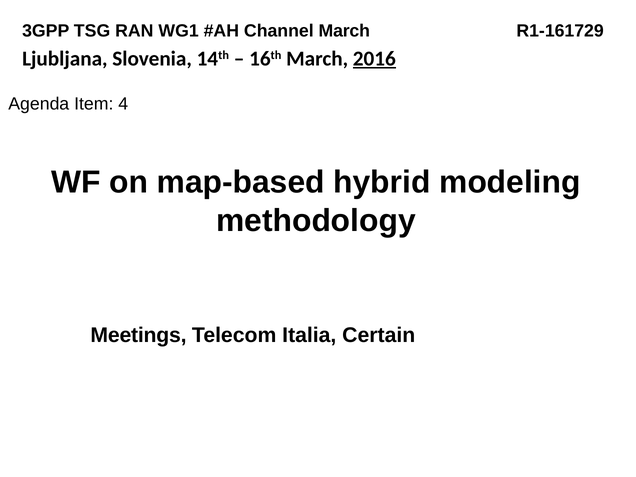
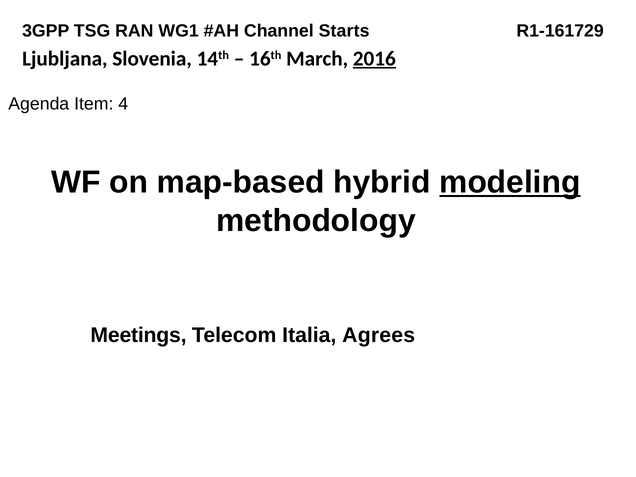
Channel March: March -> Starts
modeling underline: none -> present
Certain: Certain -> Agrees
